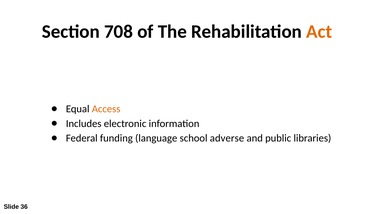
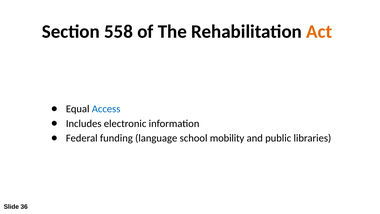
708: 708 -> 558
Access colour: orange -> blue
adverse: adverse -> mobility
